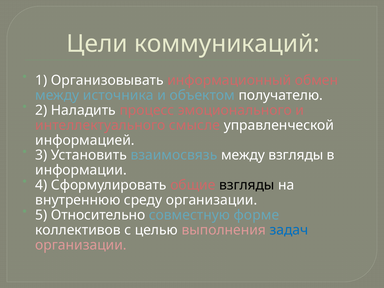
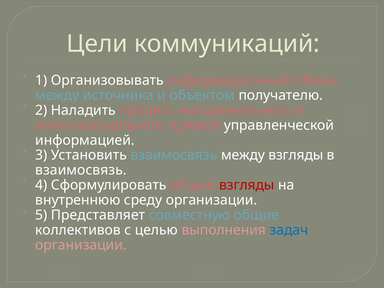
смысле: смысле -> прямой
информации at (81, 170): информации -> взаимосвязь
взгляды at (247, 185) colour: black -> red
Относительно: Относительно -> Представляет
совместную форме: форме -> общие
